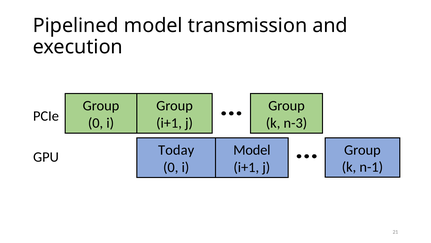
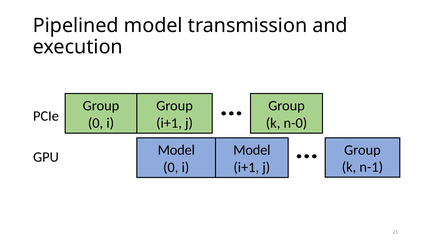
n-3: n-3 -> n-0
GPU Today: Today -> Model
